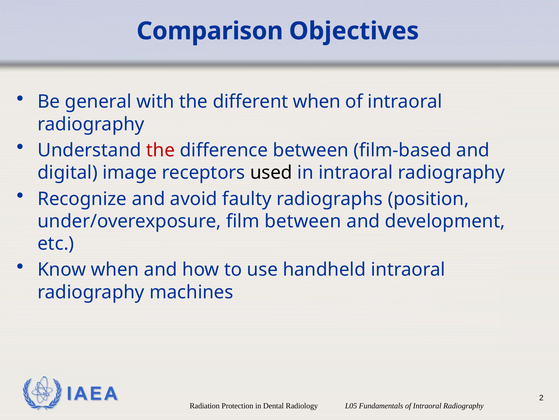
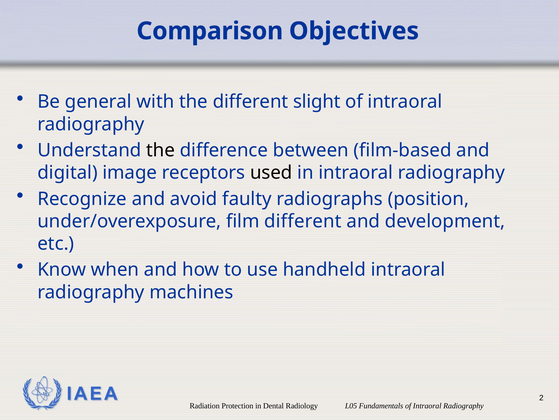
different when: when -> slight
the at (161, 150) colour: red -> black
film between: between -> different
